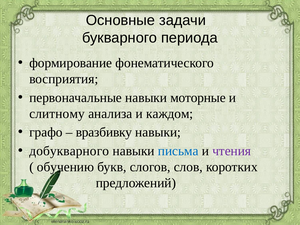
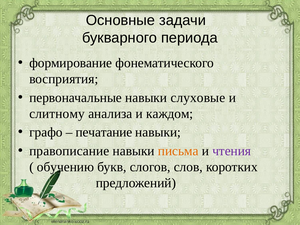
моторные: моторные -> слуховые
вразбивку: вразбивку -> печатание
добукварного: добукварного -> правописание
письма colour: blue -> orange
